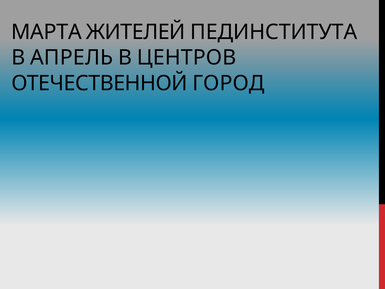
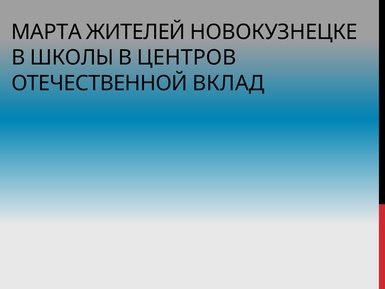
ПЕДИНСТИТУТА: ПЕДИНСТИТУТА -> НОВОКУЗНЕЦКЕ
АПРЕЛЬ: АПРЕЛЬ -> ШКОЛЫ
ГОРОД: ГОРОД -> ВКЛАД
